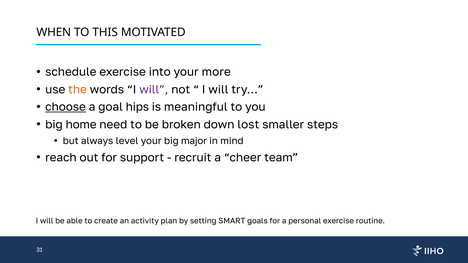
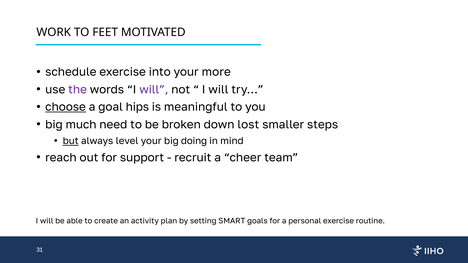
WHEN: WHEN -> WORK
THIS: THIS -> FEET
the colour: orange -> purple
home: home -> much
but underline: none -> present
major: major -> doing
